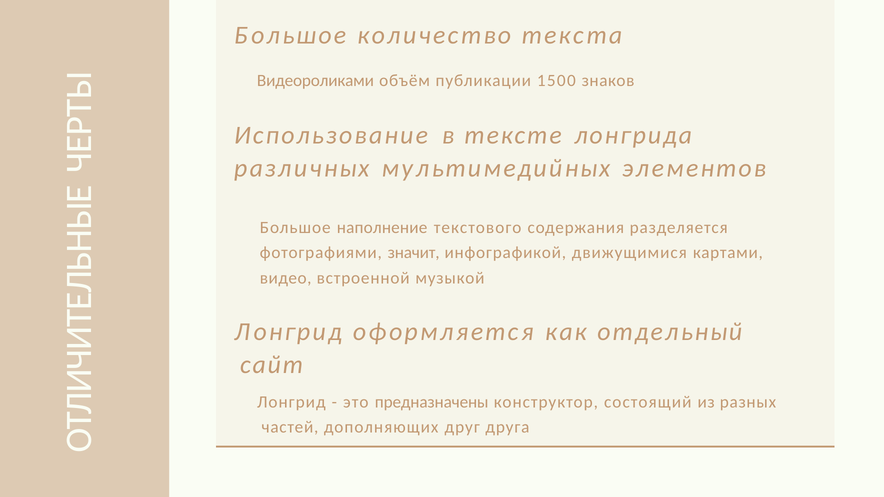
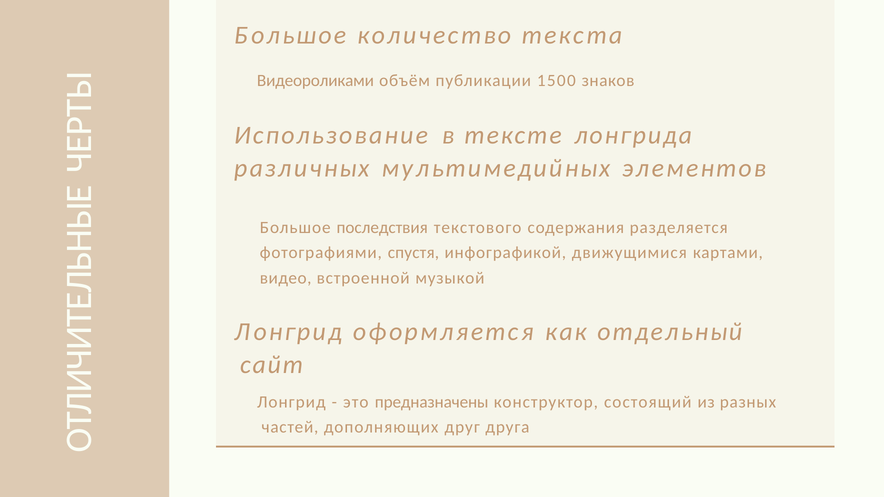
наполнение: наполнение -> последствия
значит: значит -> спустя
